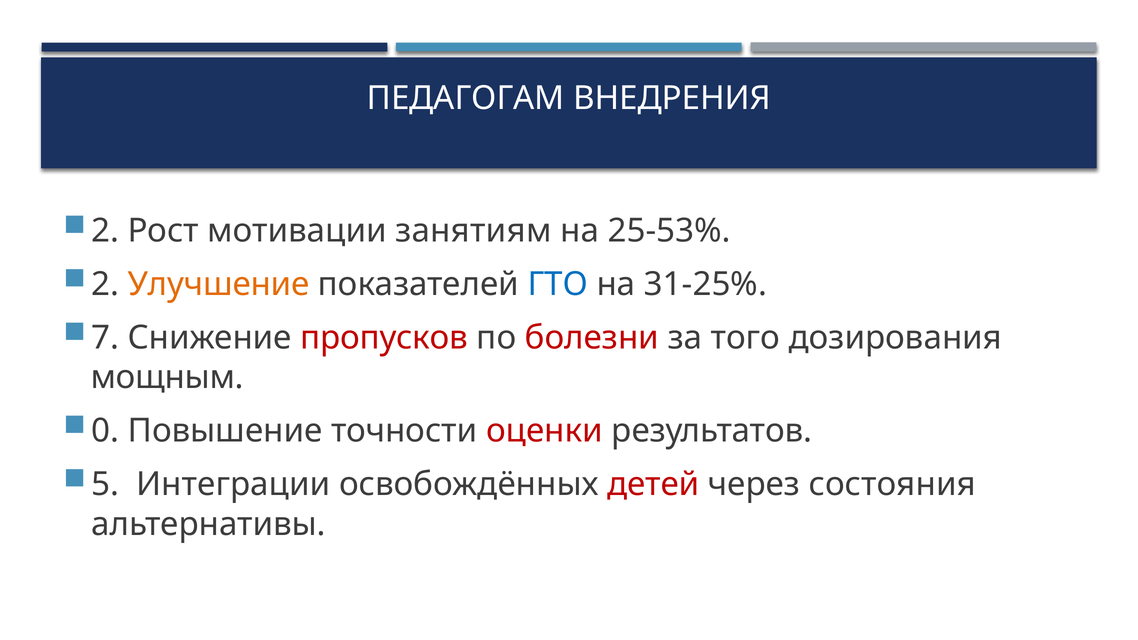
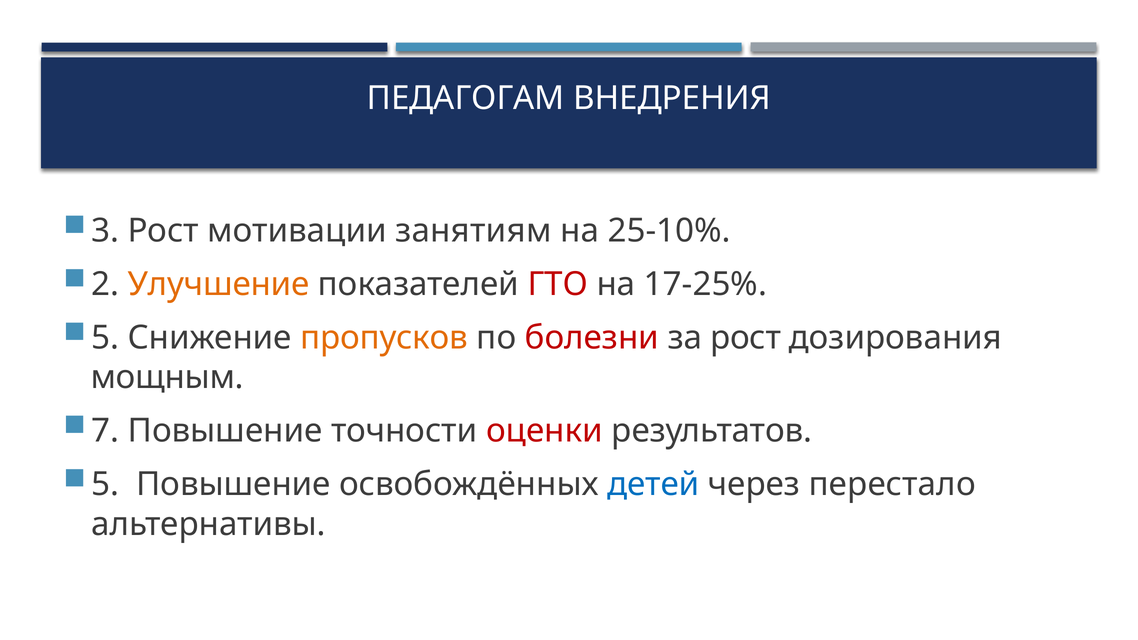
2 at (105, 231): 2 -> 3
25-53%: 25-53% -> 25-10%
ГТО colour: blue -> red
31-25%: 31-25% -> 17-25%
7 at (105, 338): 7 -> 5
пропусков colour: red -> orange
за того: того -> рост
0: 0 -> 7
5 Интеграции: Интеграции -> Повышение
детей colour: red -> blue
состояния: состояния -> перестало
